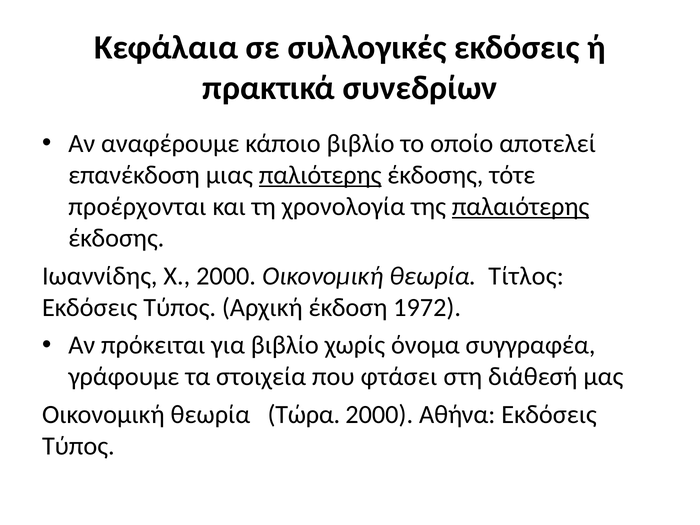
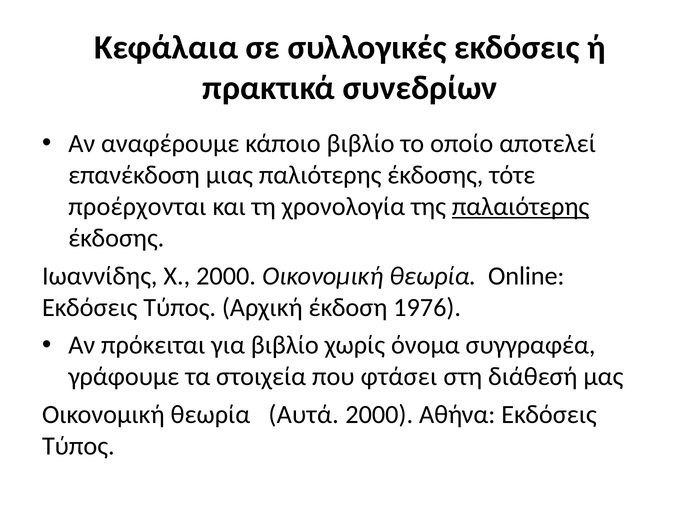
παλιότερης underline: present -> none
Τίτλος: Τίτλος -> Online
1972: 1972 -> 1976
Τώρα: Τώρα -> Αυτά
